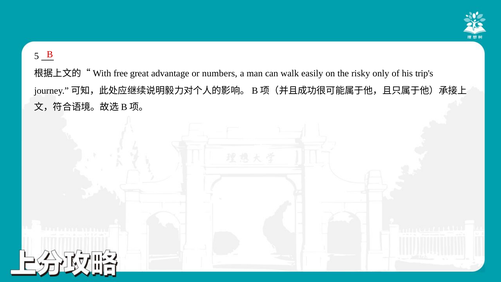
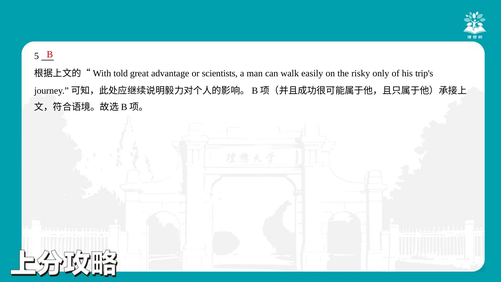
free: free -> told
numbers: numbers -> scientists
